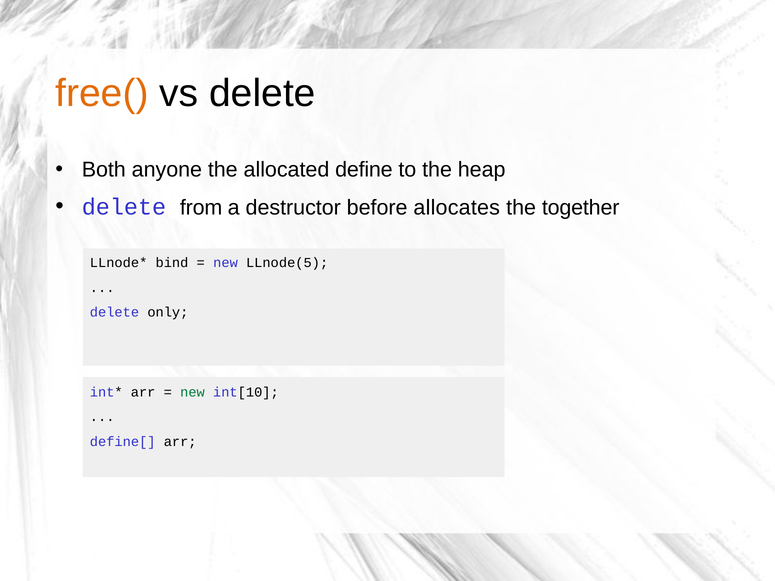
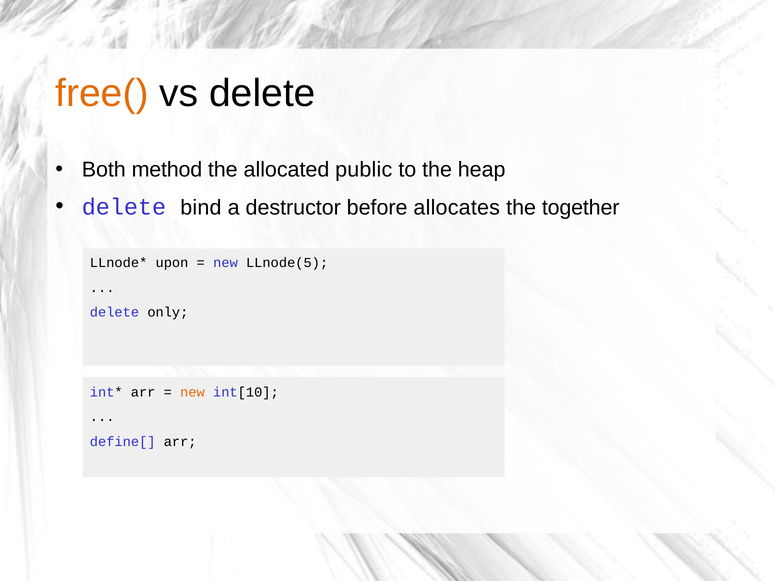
anyone: anyone -> method
define: define -> public
from: from -> bind
bind: bind -> upon
new at (193, 392) colour: green -> orange
